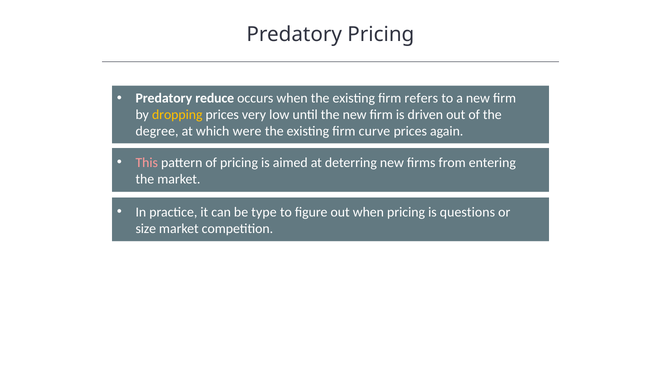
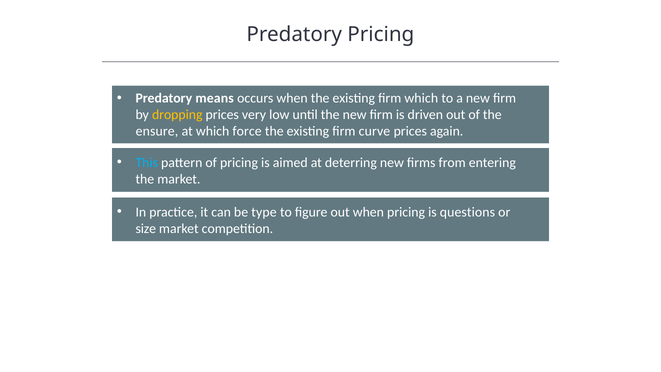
reduce: reduce -> means
firm refers: refers -> which
degree: degree -> ensure
were: were -> force
This colour: pink -> light blue
